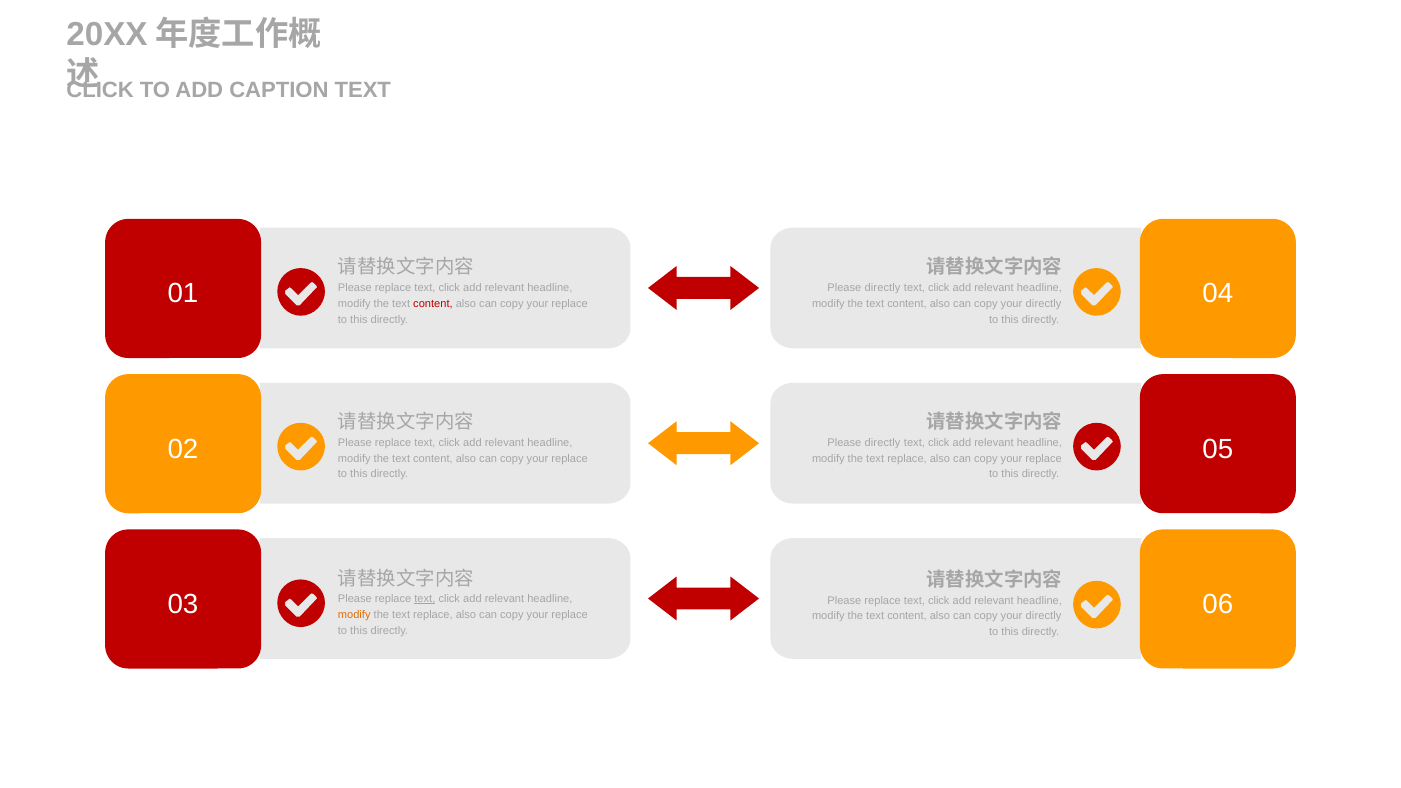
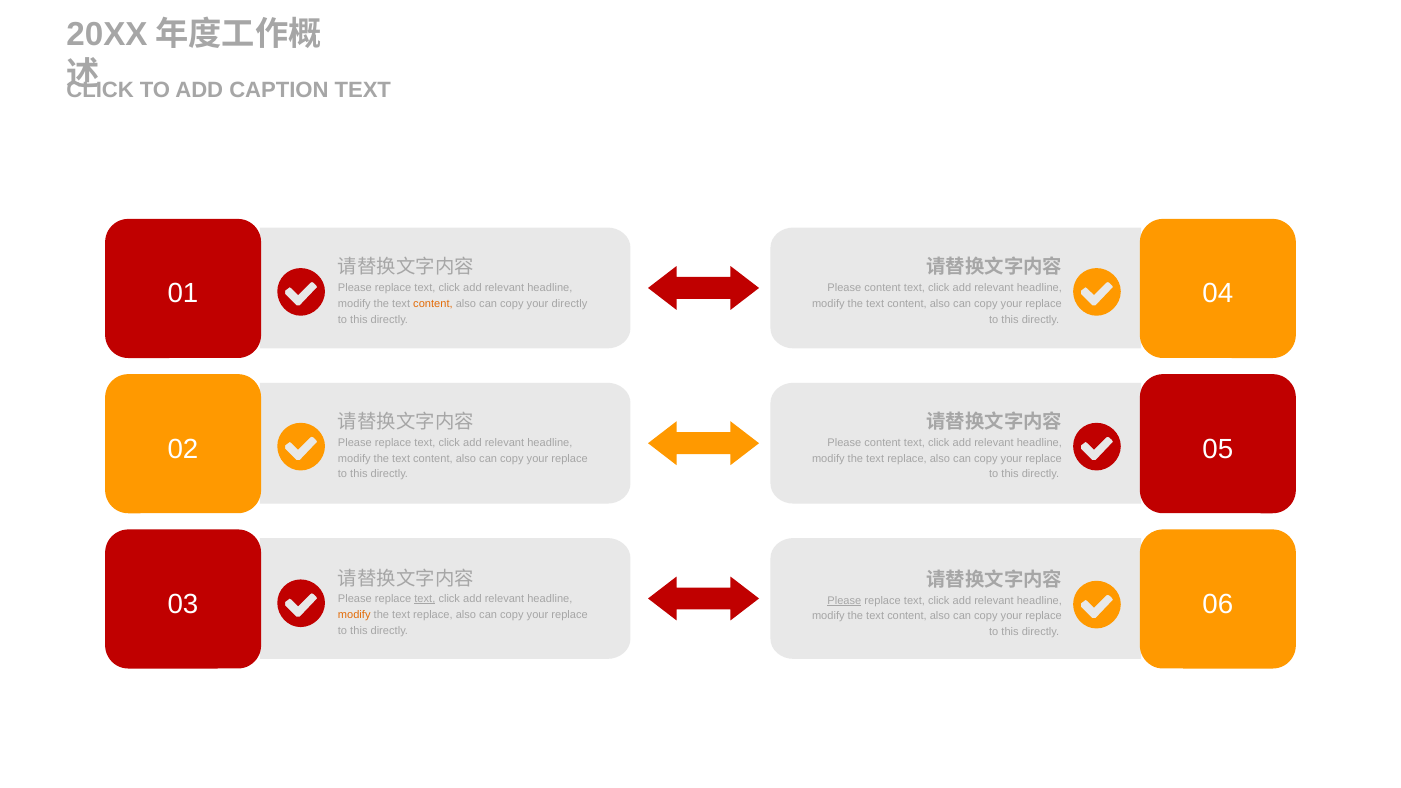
directly at (883, 288): directly -> content
content at (433, 304) colour: red -> orange
replace at (570, 304): replace -> directly
directly at (1044, 304): directly -> replace
directly at (883, 443): directly -> content
Please at (844, 600) underline: none -> present
directly at (1044, 616): directly -> replace
